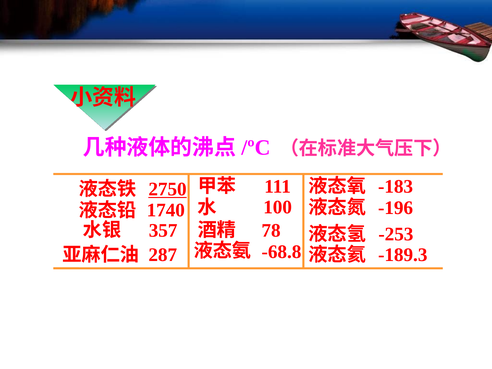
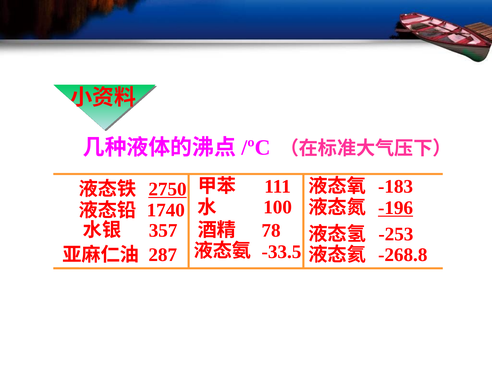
-196 underline: none -> present
-68.8: -68.8 -> -33.5
-189.3: -189.3 -> -268.8
